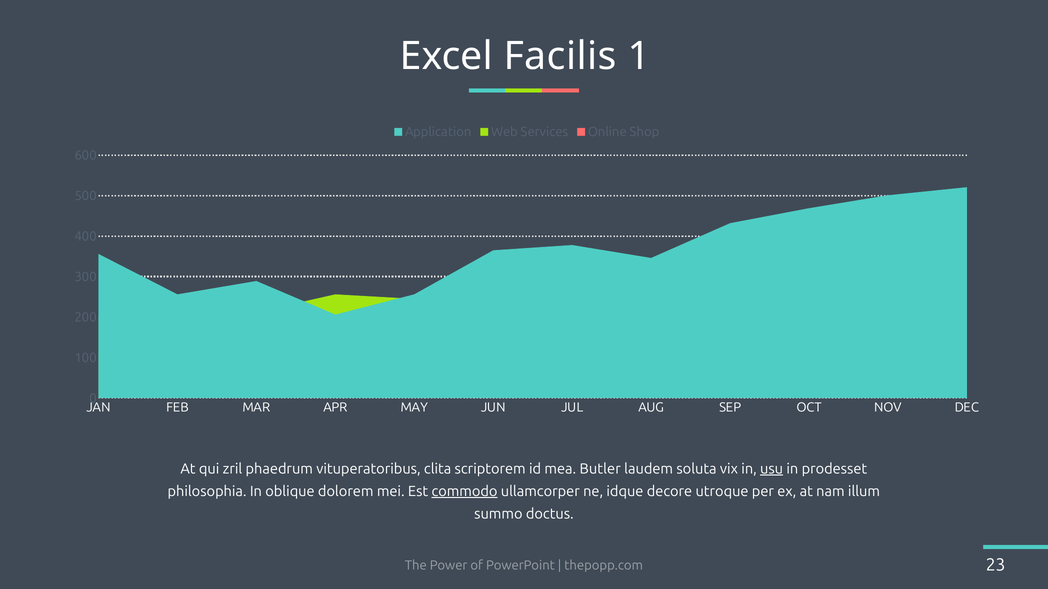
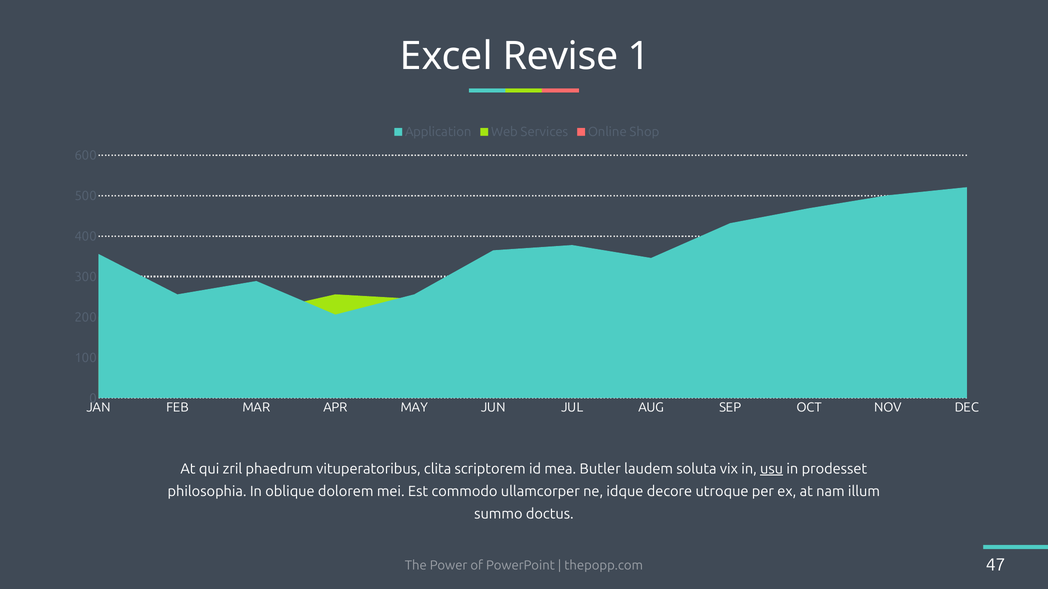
Facilis: Facilis -> Revise
commodo underline: present -> none
23: 23 -> 47
